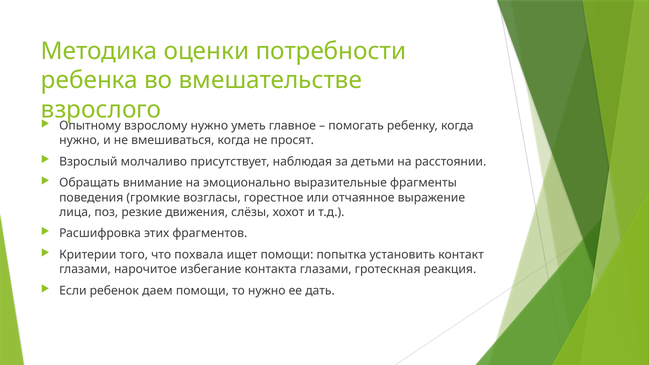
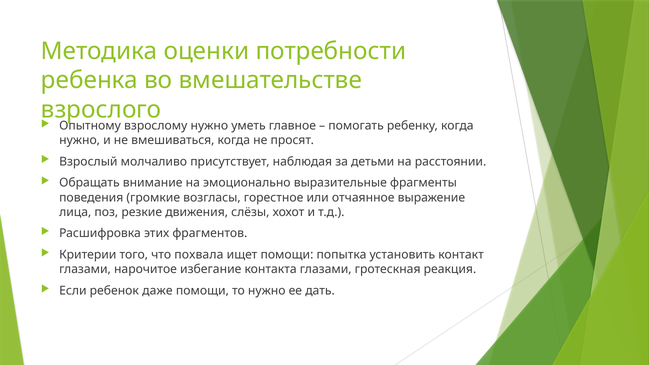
даем: даем -> даже
